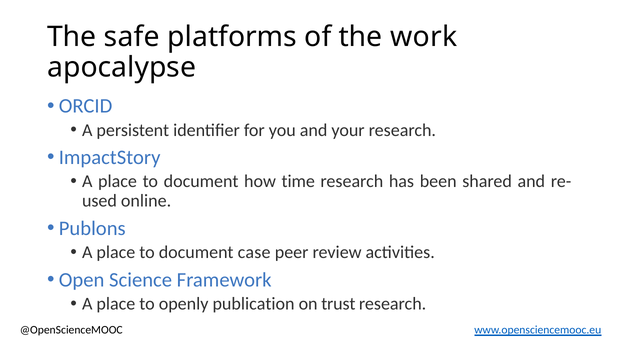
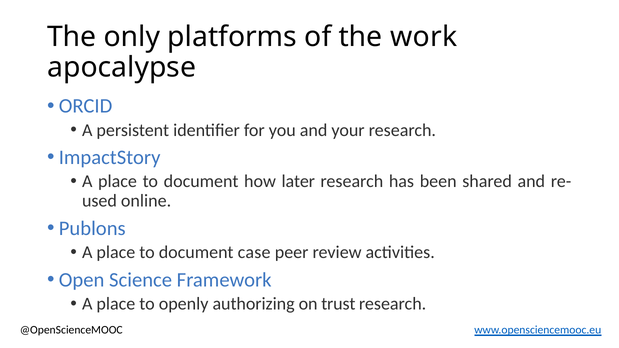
safe: safe -> only
time: time -> later
publication: publication -> authorizing
